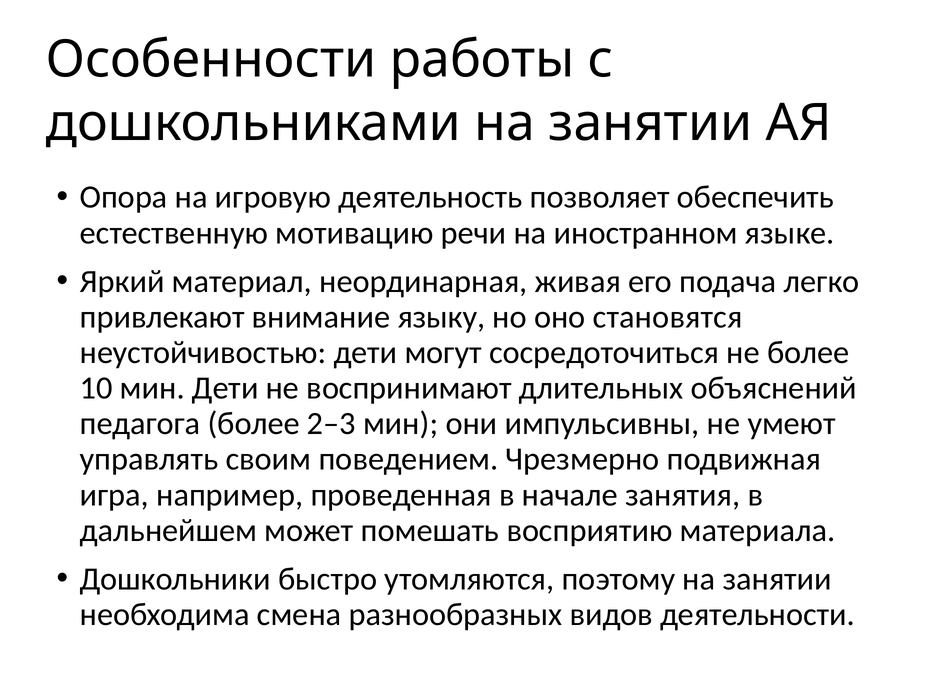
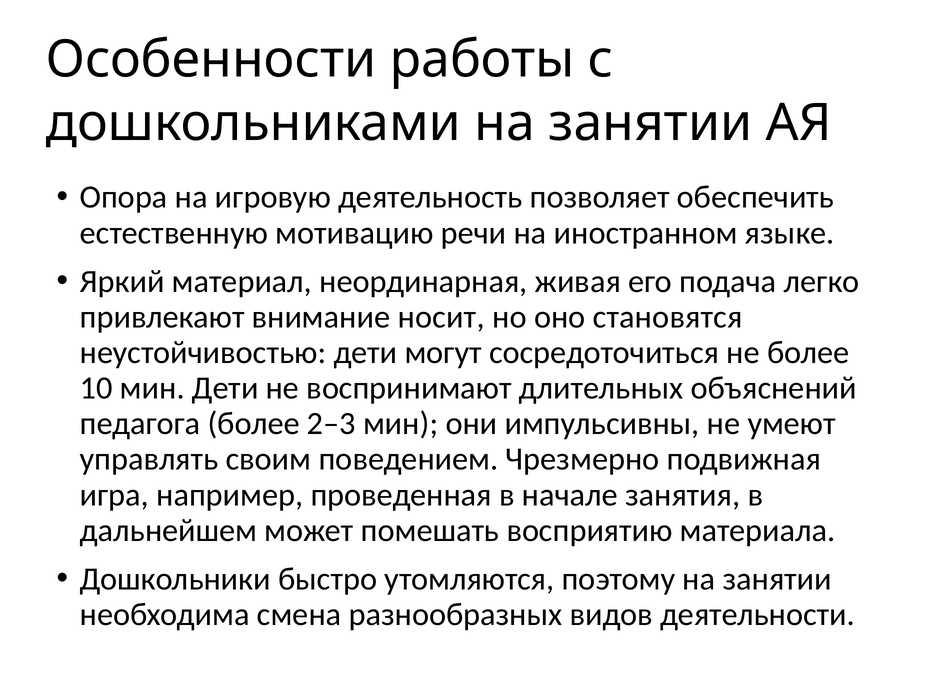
языку: языку -> носит
